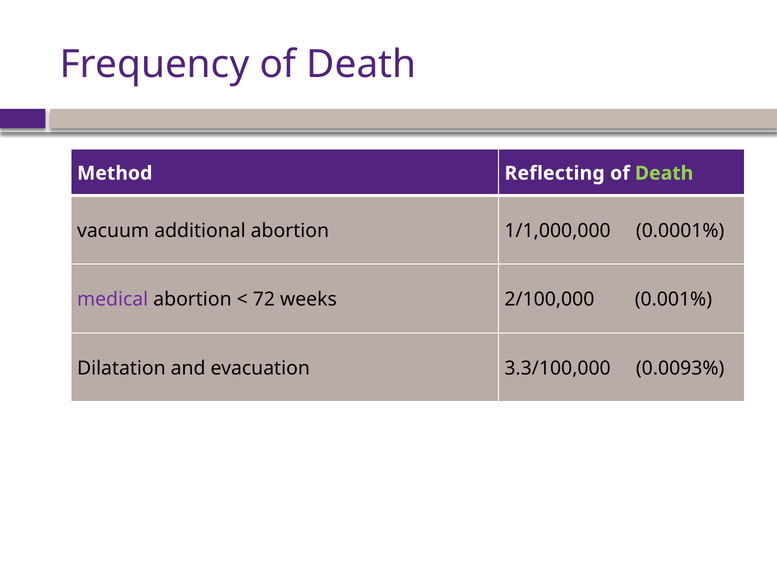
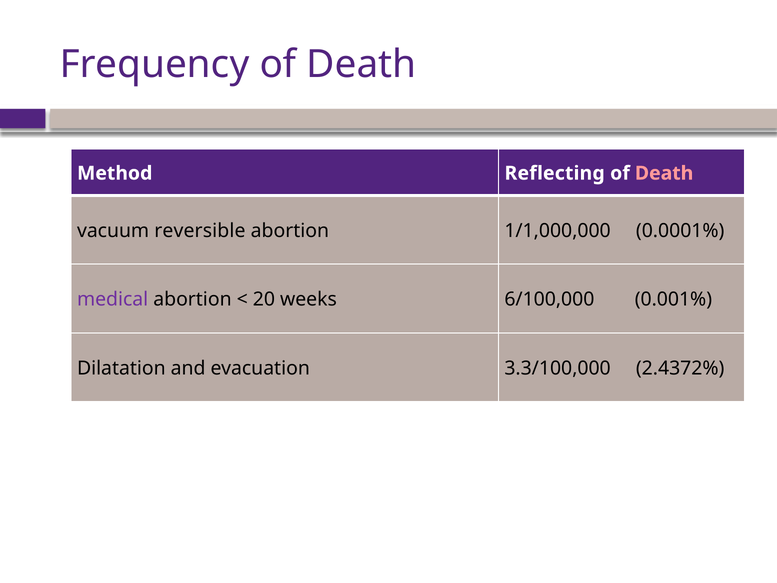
Death at (664, 173) colour: light green -> pink
additional: additional -> reversible
72: 72 -> 20
2/100,000: 2/100,000 -> 6/100,000
0.0093%: 0.0093% -> 2.4372%
